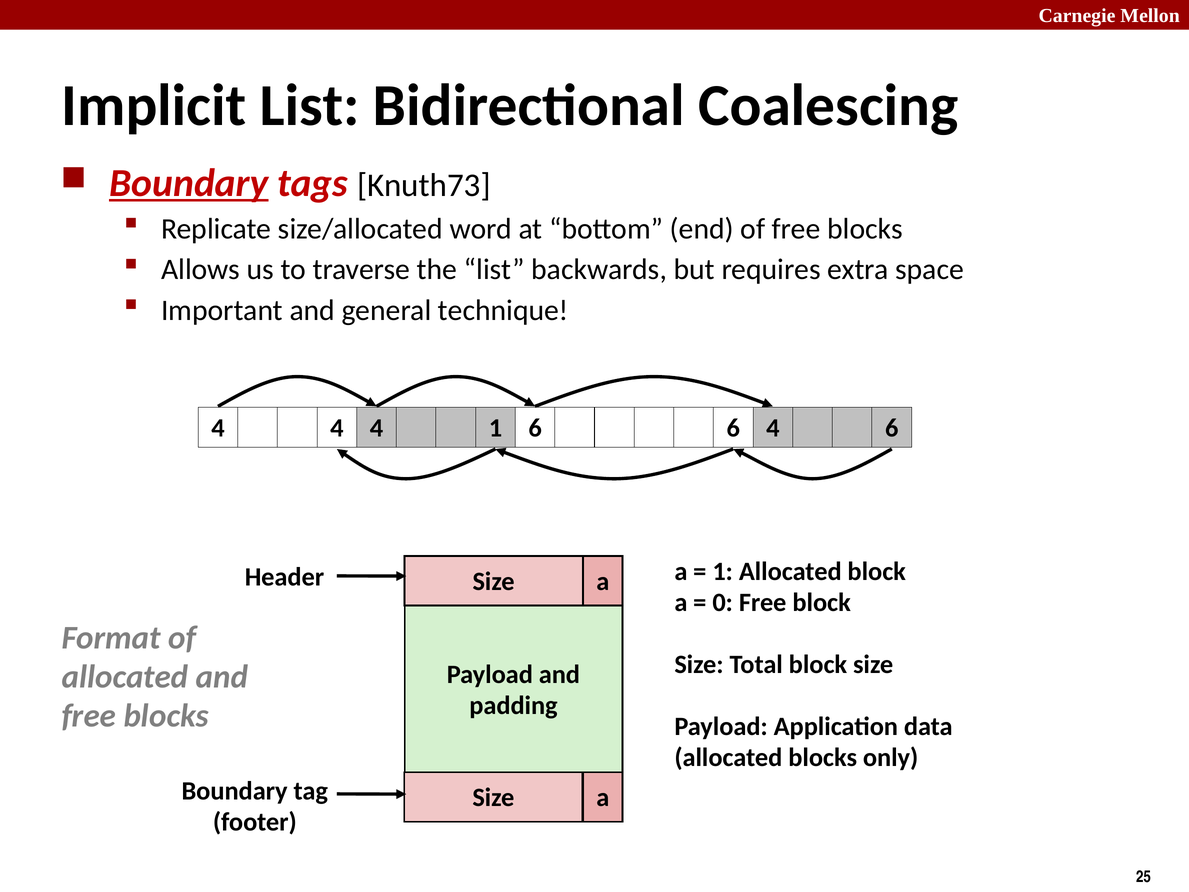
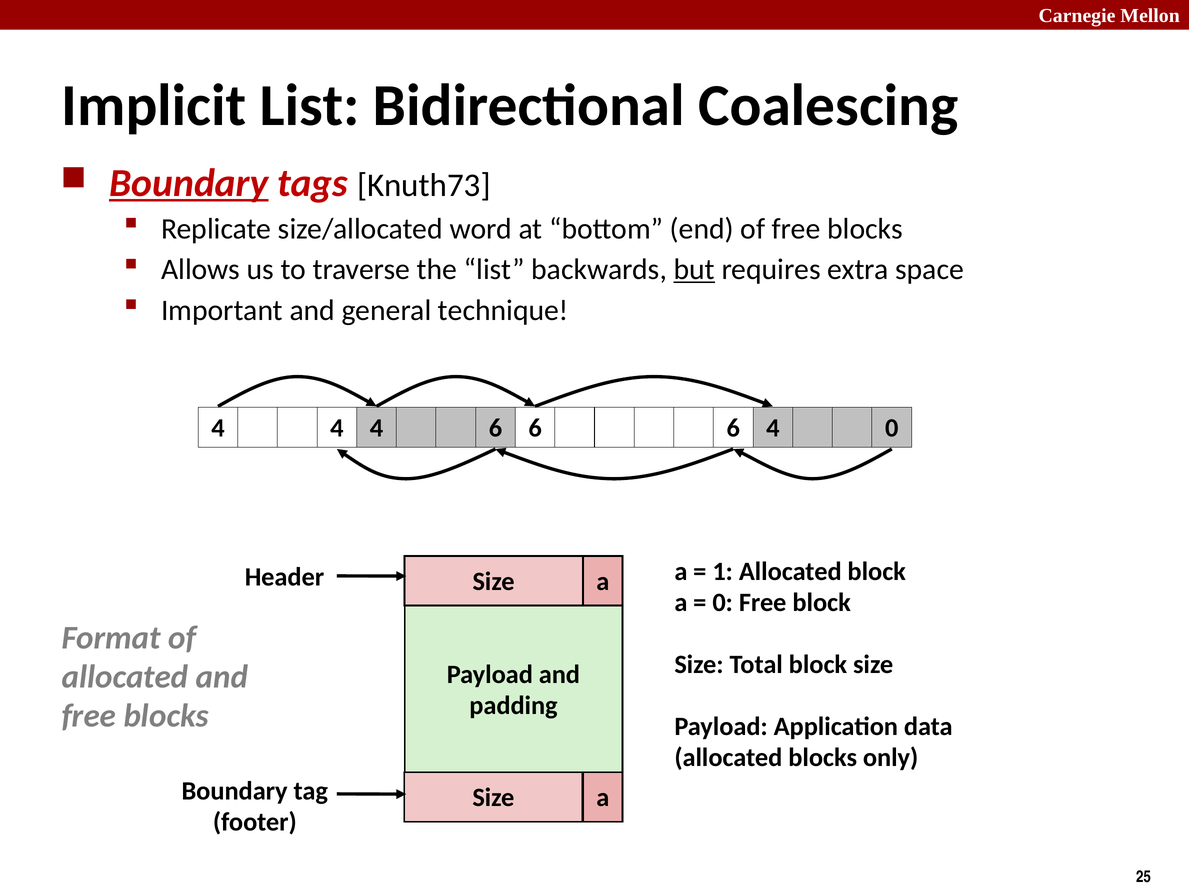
but underline: none -> present
4 4 1: 1 -> 6
6 6: 6 -> 0
